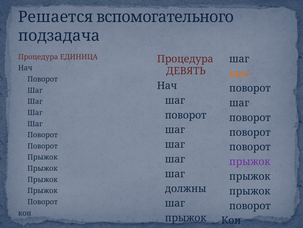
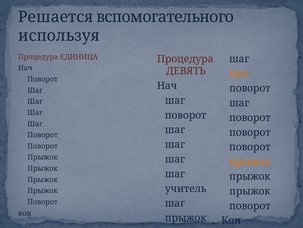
подзадача: подзадача -> используя
прыжок at (250, 161) colour: purple -> orange
должны: должны -> учитель
